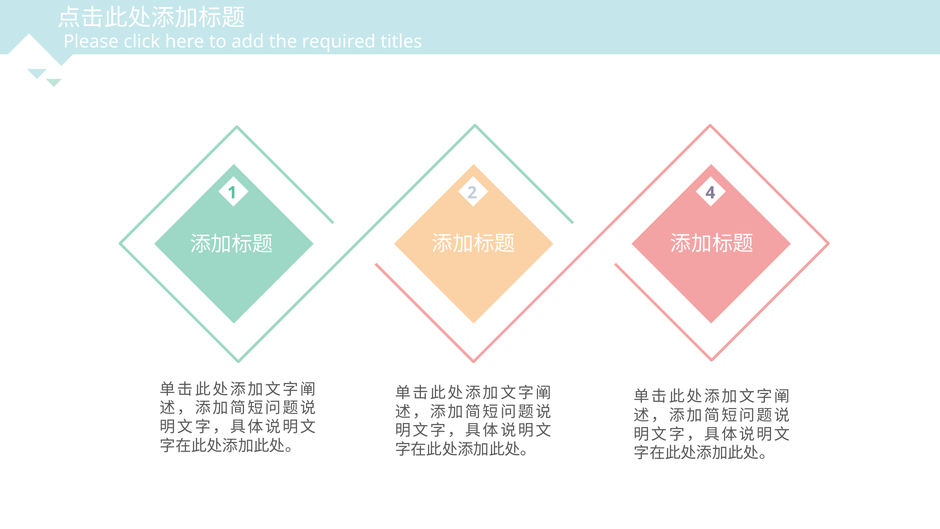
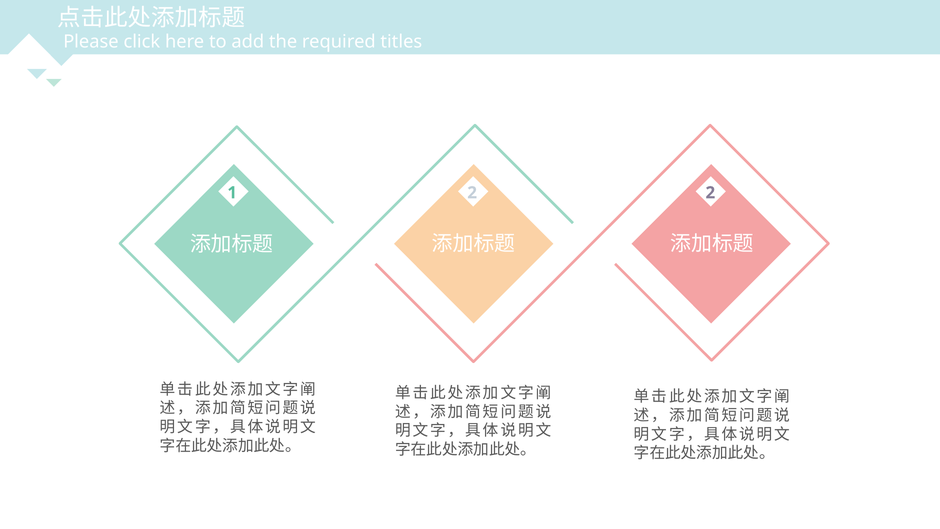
2 4: 4 -> 2
